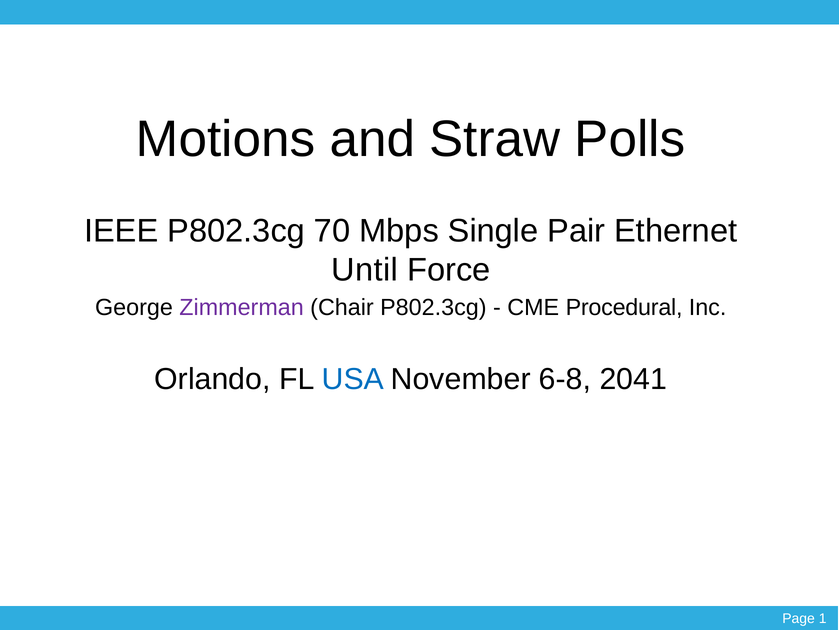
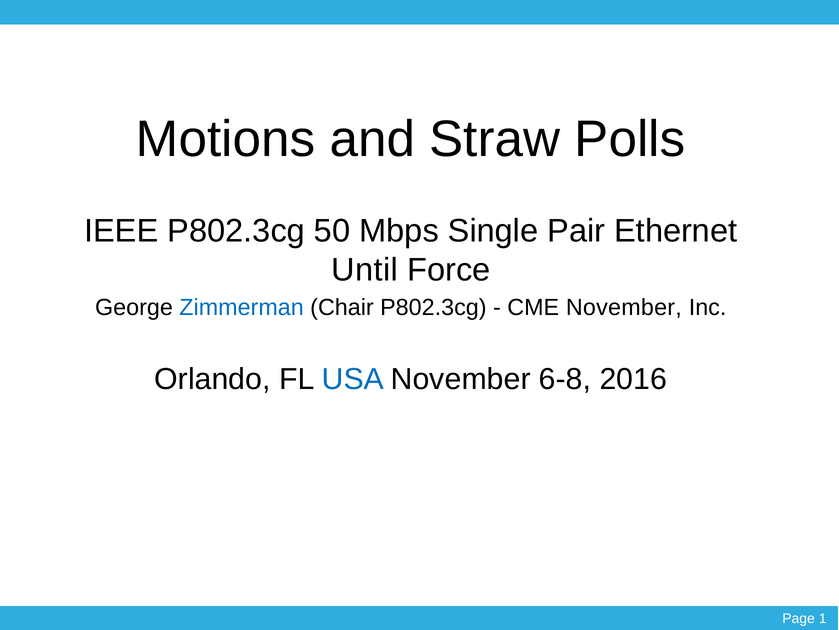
70: 70 -> 50
Zimmerman colour: purple -> blue
CME Procedural: Procedural -> November
2041: 2041 -> 2016
